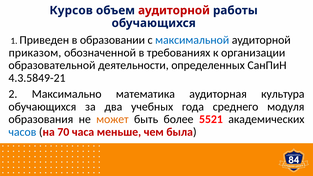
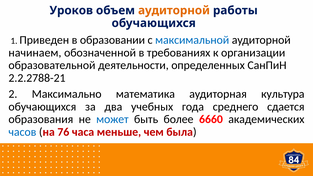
Курсов: Курсов -> Уроков
аудиторной at (174, 10) colour: red -> orange
приказом: приказом -> начинаем
4.3.5849-21: 4.3.5849-21 -> 2.2.2788-21
модуля: модуля -> сдается
может colour: orange -> blue
5521: 5521 -> 6660
70: 70 -> 76
